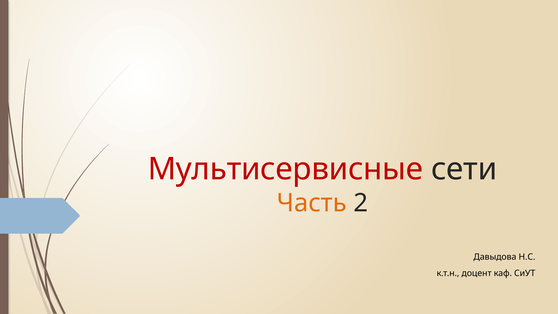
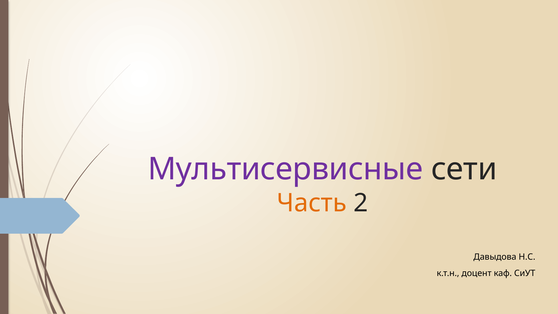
Мультисервисные colour: red -> purple
